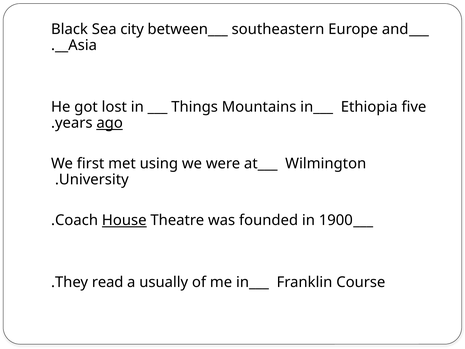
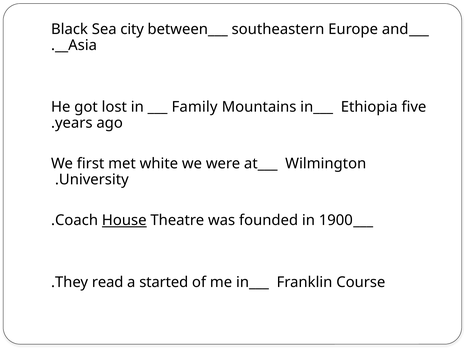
Things: Things -> Family
ago underline: present -> none
using: using -> white
usually: usually -> started
